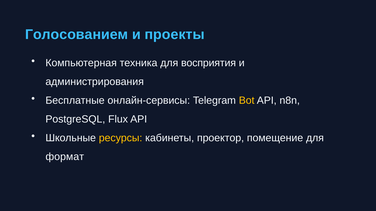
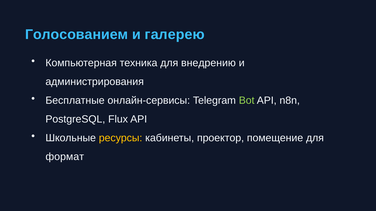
проекты: проекты -> галерею
восприятия: восприятия -> внедрению
Bot colour: yellow -> light green
